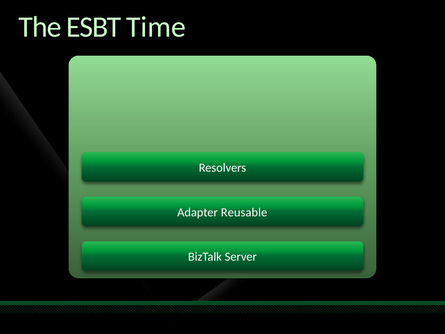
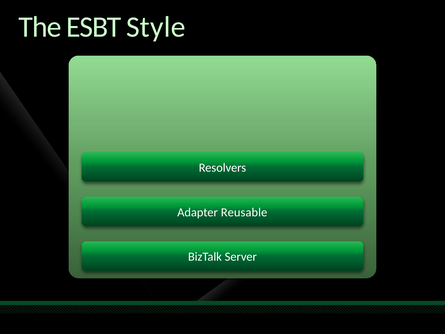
Time: Time -> Style
